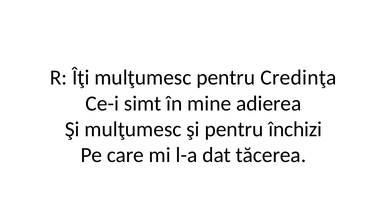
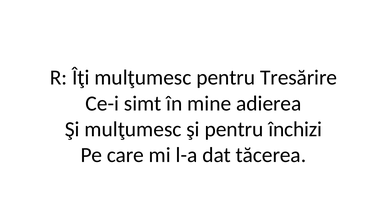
Credinţa: Credinţa -> Tresărire
